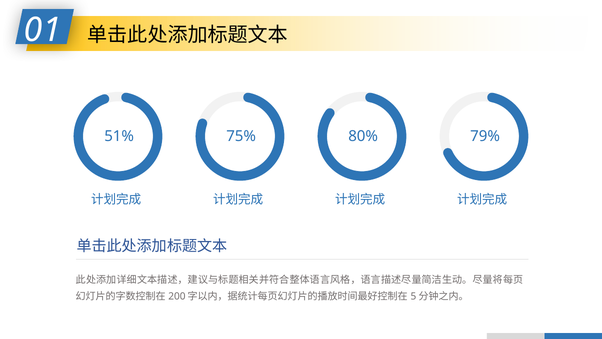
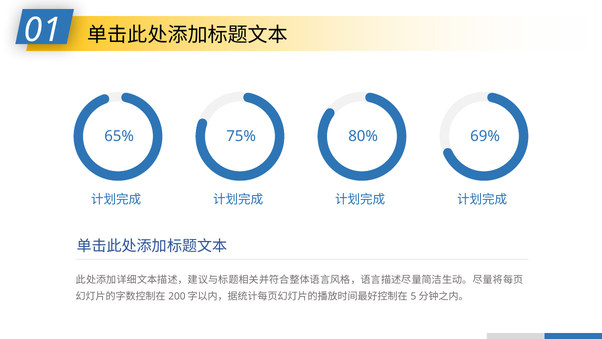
51%: 51% -> 65%
79%: 79% -> 69%
